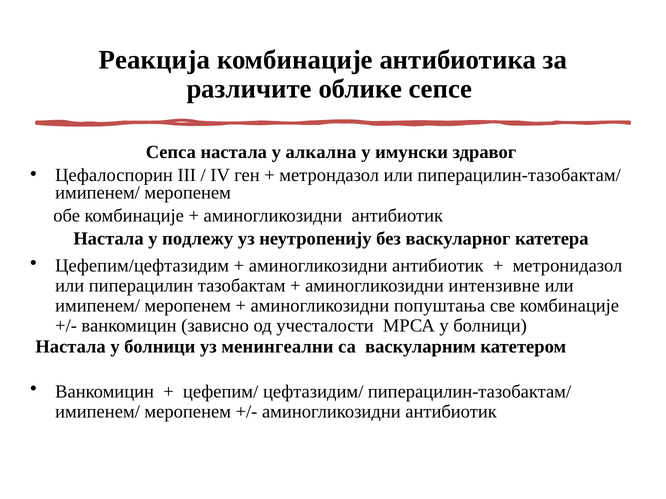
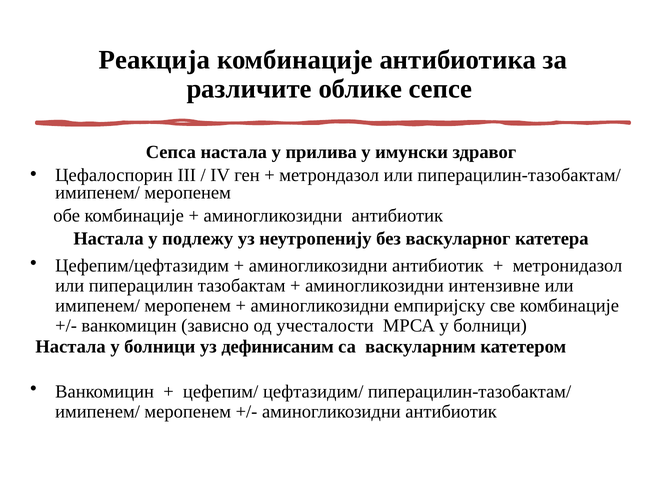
алкална: алкална -> прилива
попуштања: попуштања -> емпиријску
менингеални: менингеални -> дефинисаним
